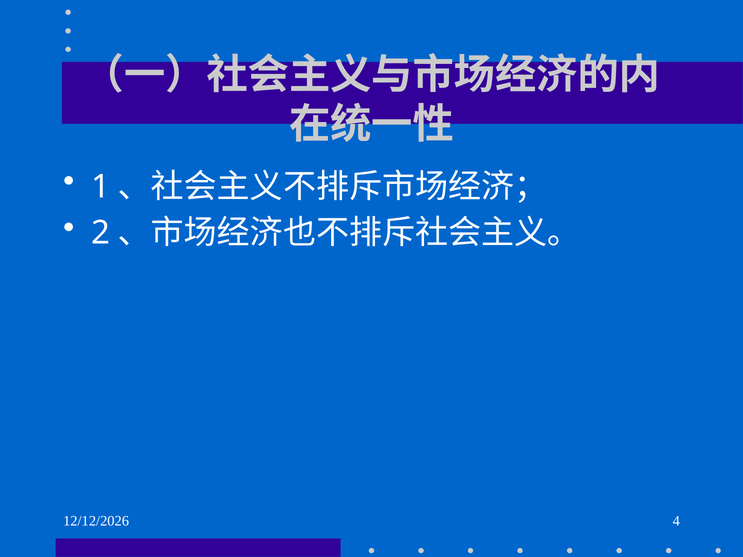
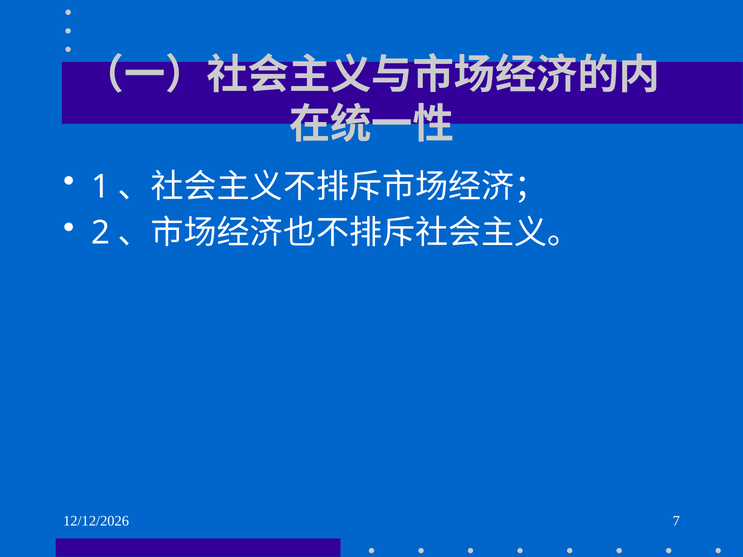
4: 4 -> 7
